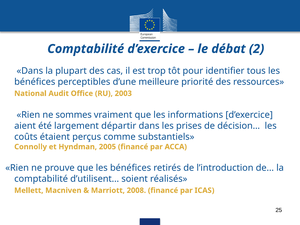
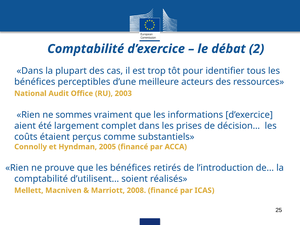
priorité: priorité -> acteurs
départir: départir -> complet
